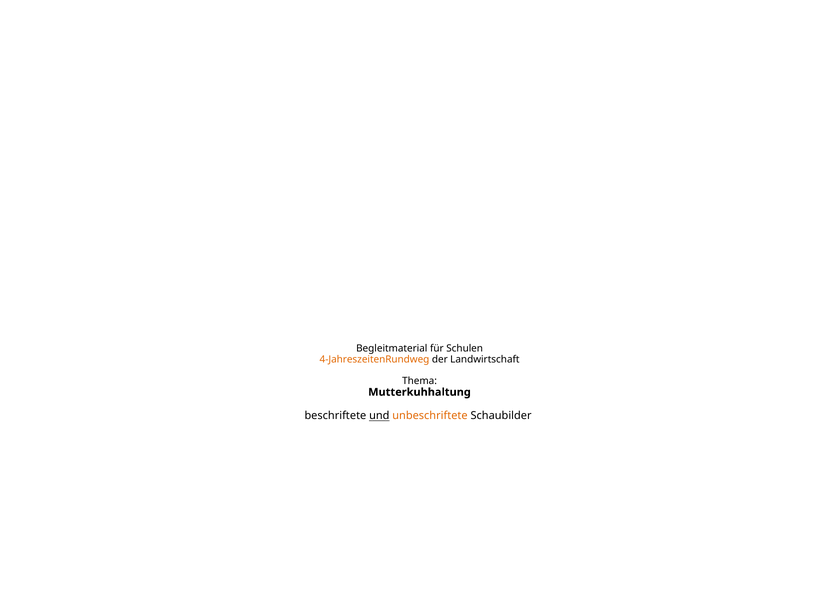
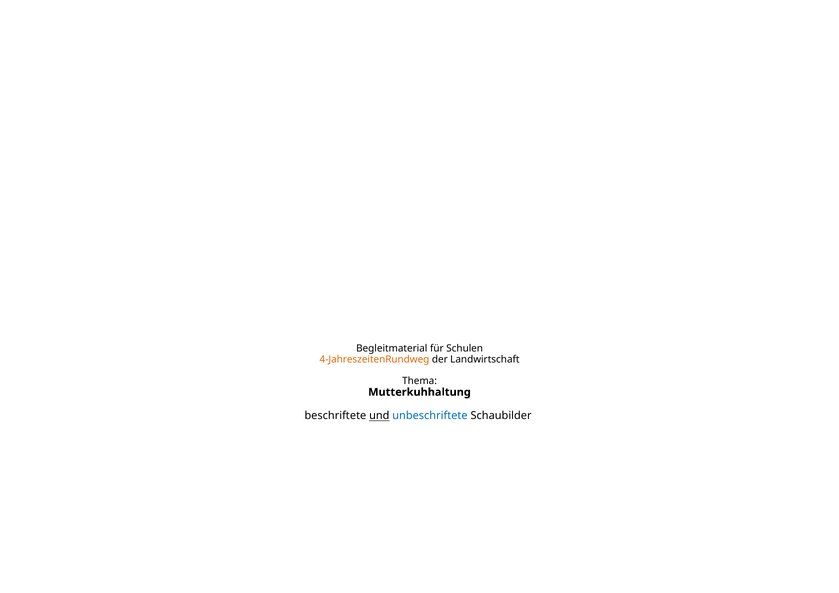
unbeschriftete colour: orange -> blue
